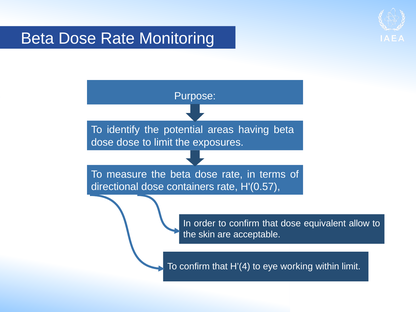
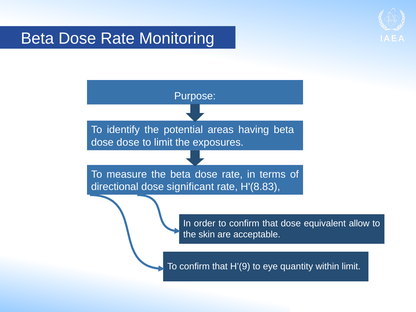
containers: containers -> significant
H'(0.57: H'(0.57 -> H'(8.83
H’(4: H’(4 -> H’(9
working: working -> quantity
